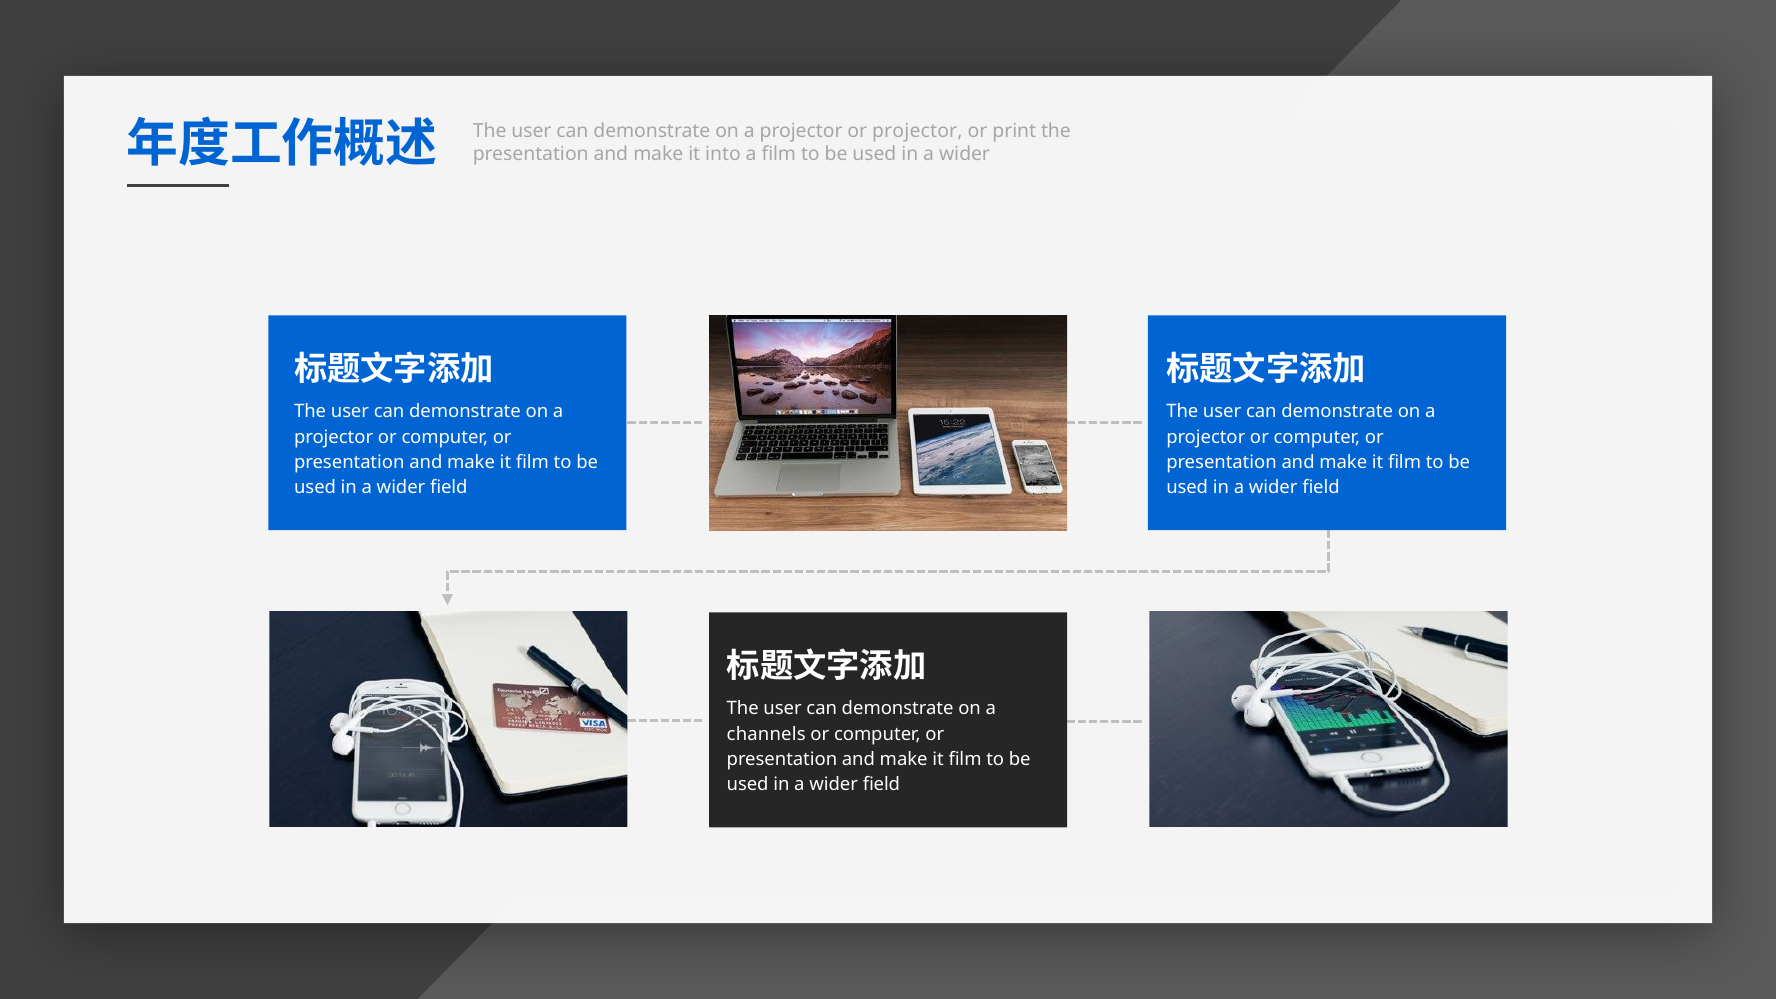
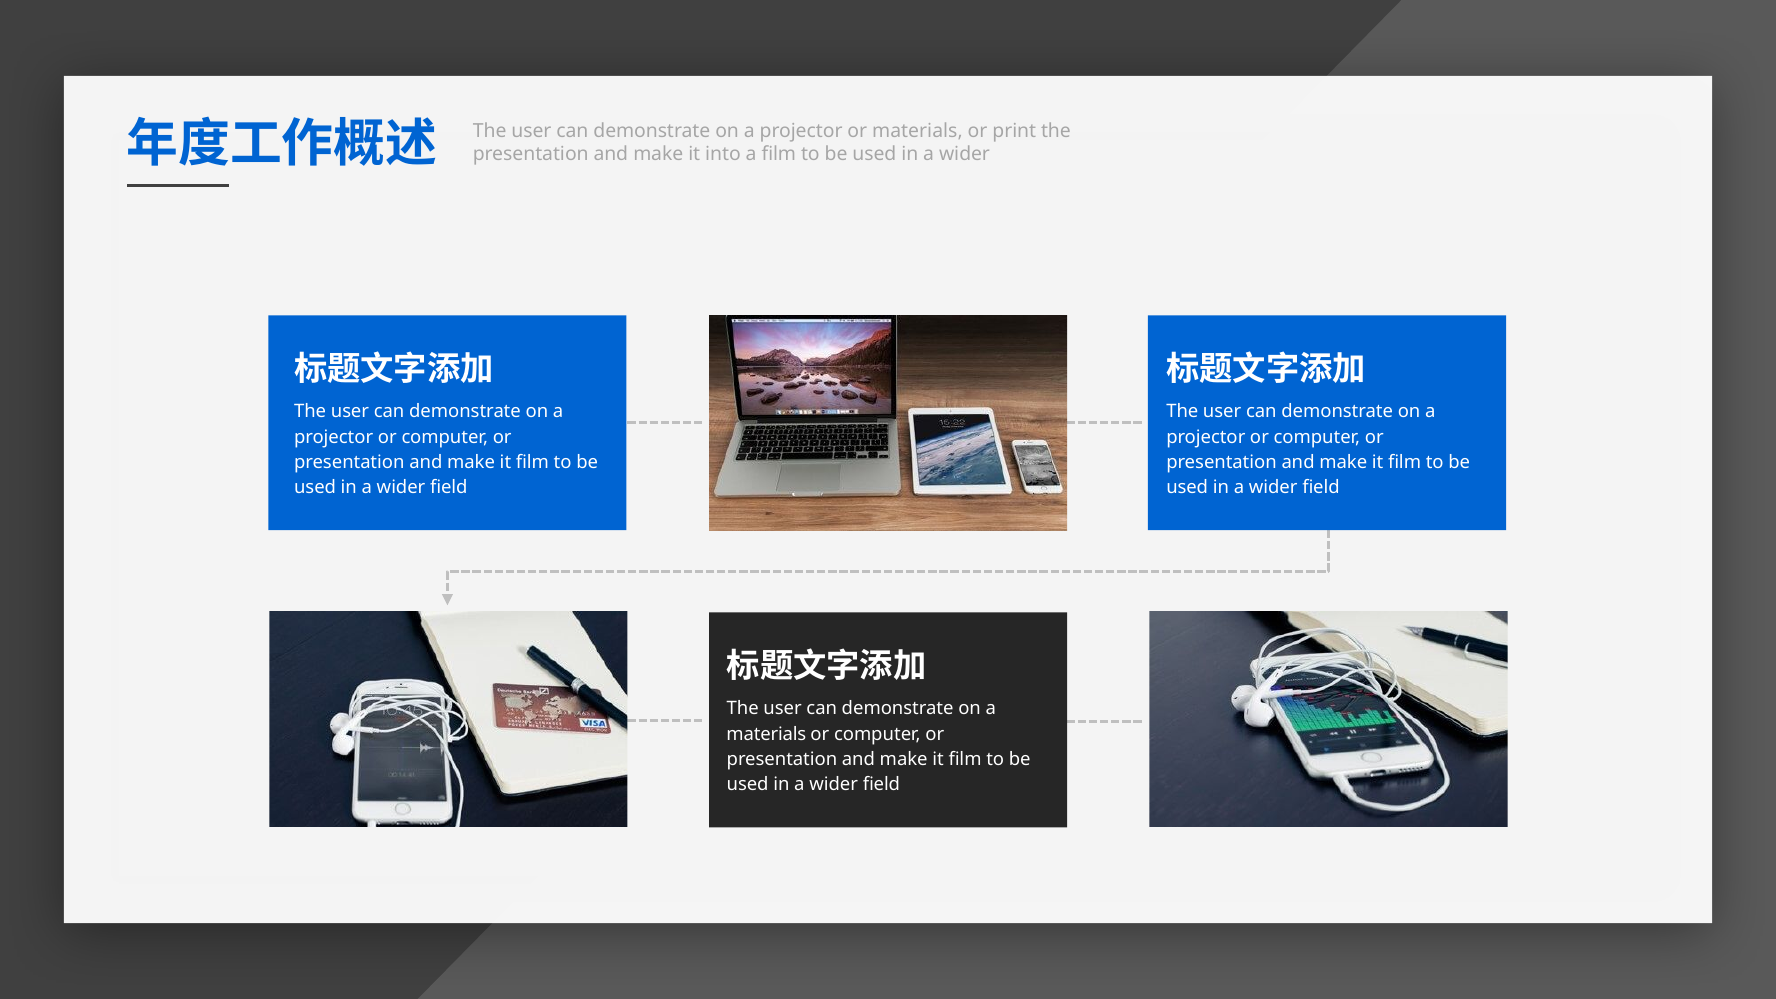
or projector: projector -> materials
channels at (766, 734): channels -> materials
